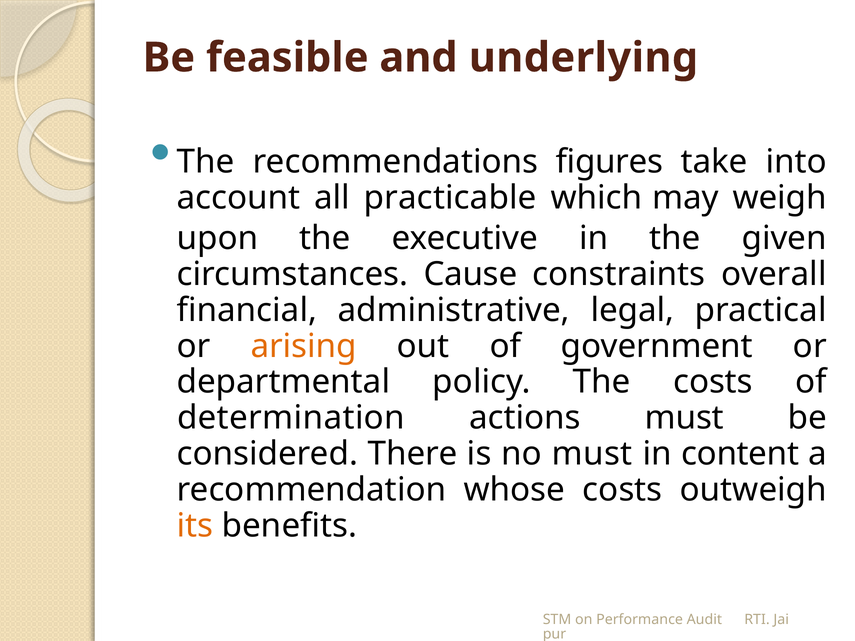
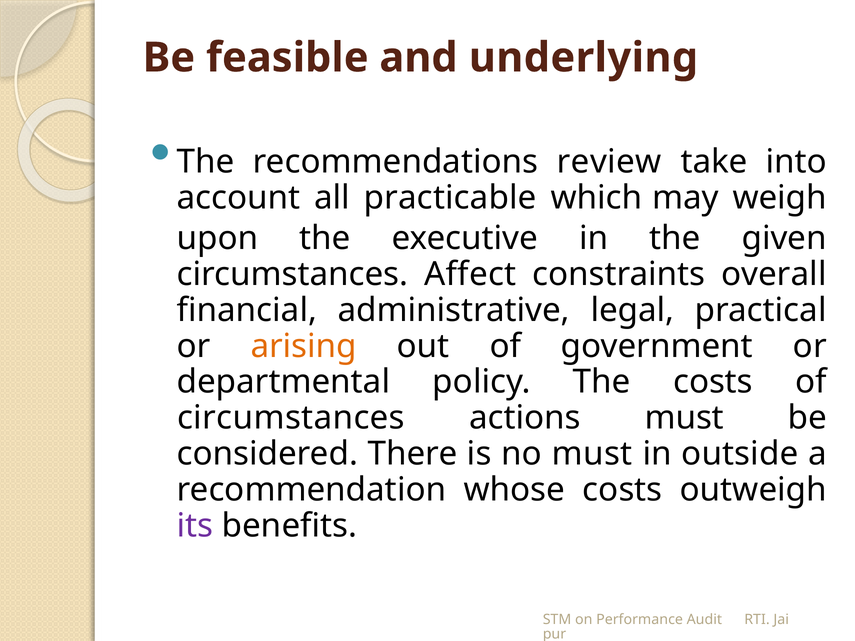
figures: figures -> review
Cause: Cause -> Affect
determination at (291, 418): determination -> circumstances
content: content -> outside
its colour: orange -> purple
